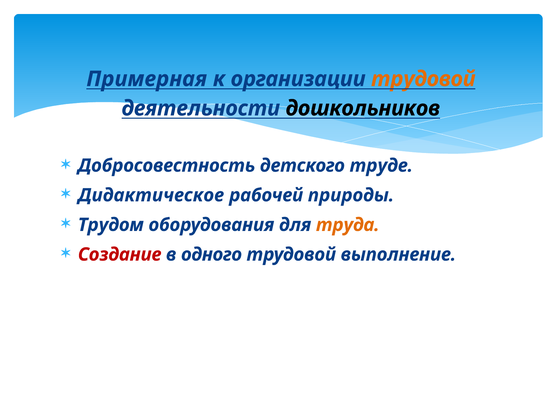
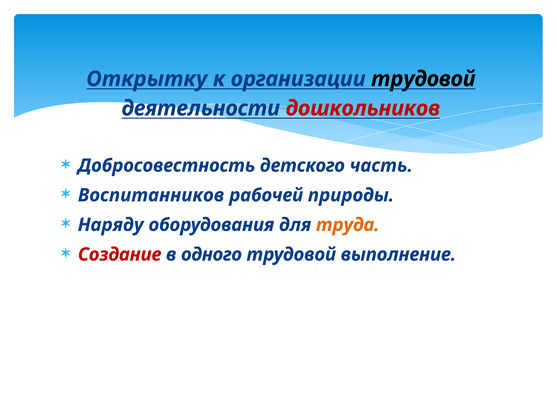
Примерная: Примерная -> Открытку
трудовой at (423, 79) colour: orange -> black
дошкольников colour: black -> red
труде: труде -> часть
Дидактическое: Дидактическое -> Воспитанников
Трудом: Трудом -> Наряду
